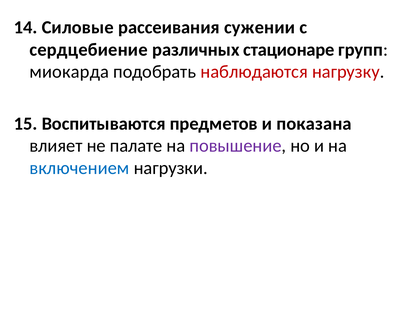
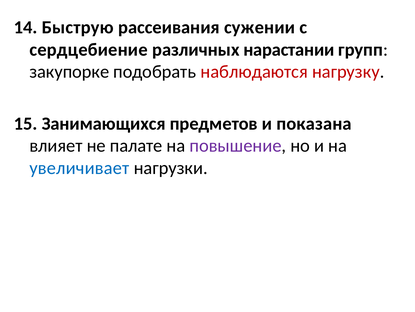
Силовые: Силовые -> Быструю
стационаре: стационаре -> нарастании
миокарда: миокарда -> закупорке
Воспитываются: Воспитываются -> Занимающихся
включением: включением -> увеличивает
